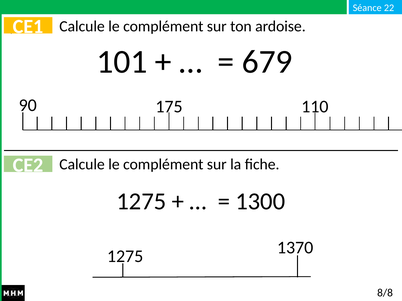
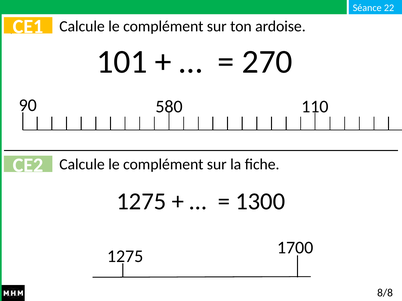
679: 679 -> 270
175: 175 -> 580
1370: 1370 -> 1700
